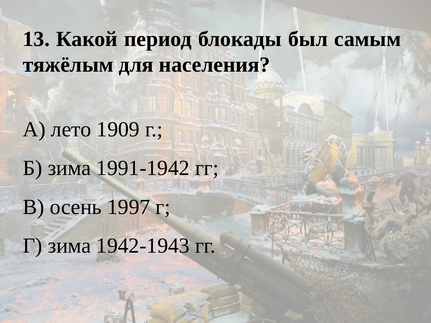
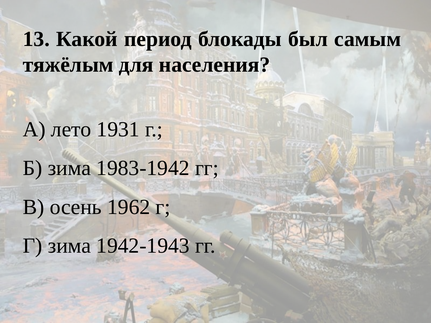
1909: 1909 -> 1931
1991-1942: 1991-1942 -> 1983-1942
1997: 1997 -> 1962
